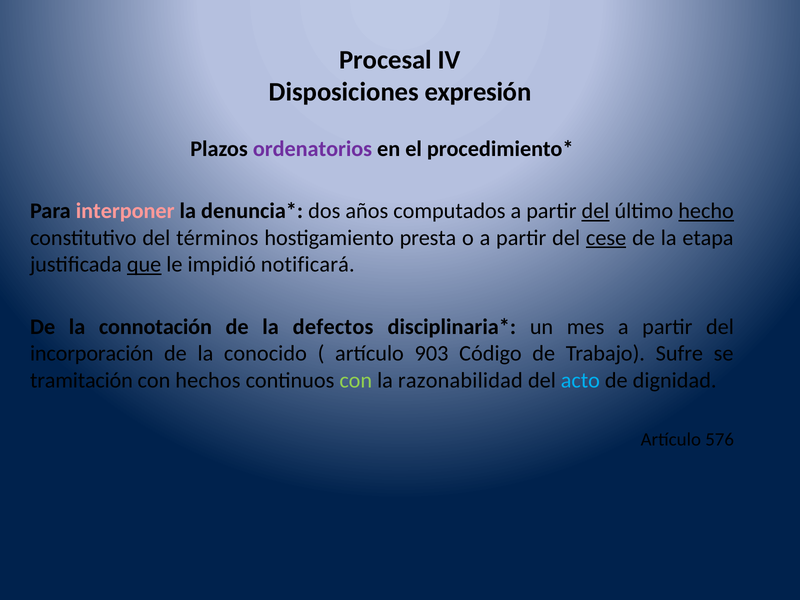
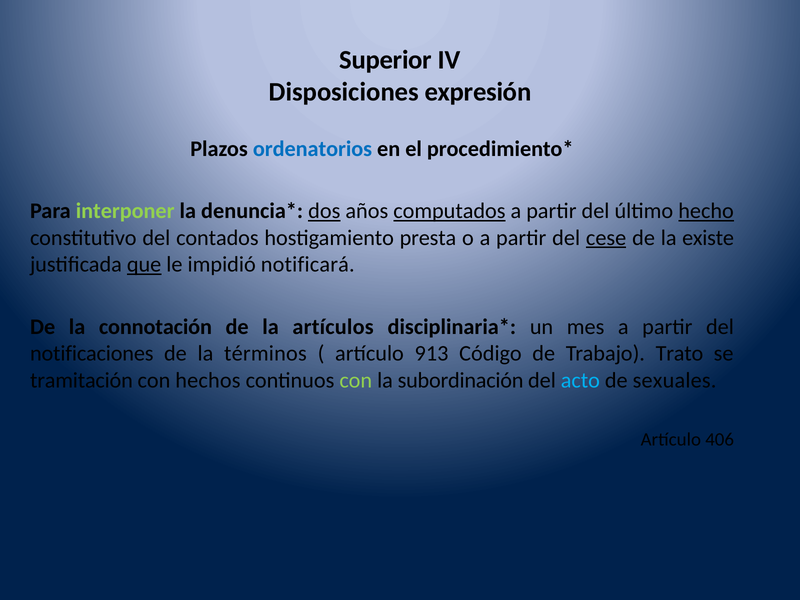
Procesal: Procesal -> Superior
ordenatorios colour: purple -> blue
interponer colour: pink -> light green
dos underline: none -> present
computados underline: none -> present
del at (595, 211) underline: present -> none
términos: términos -> contados
etapa: etapa -> existe
defectos: defectos -> artículos
incorporación: incorporación -> notificaciones
conocido: conocido -> términos
903: 903 -> 913
Sufre: Sufre -> Trato
razonabilidad: razonabilidad -> subordinación
dignidad: dignidad -> sexuales
576: 576 -> 406
